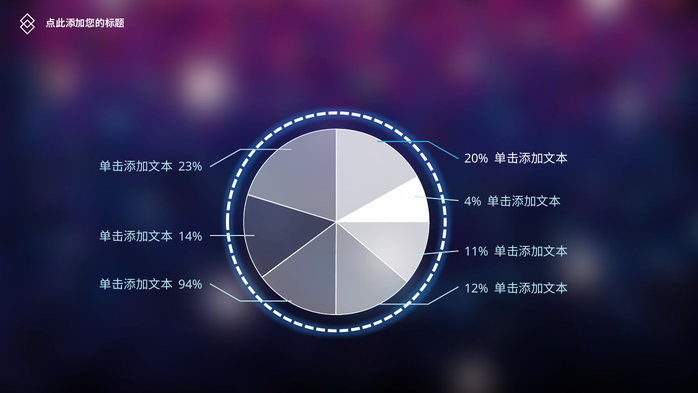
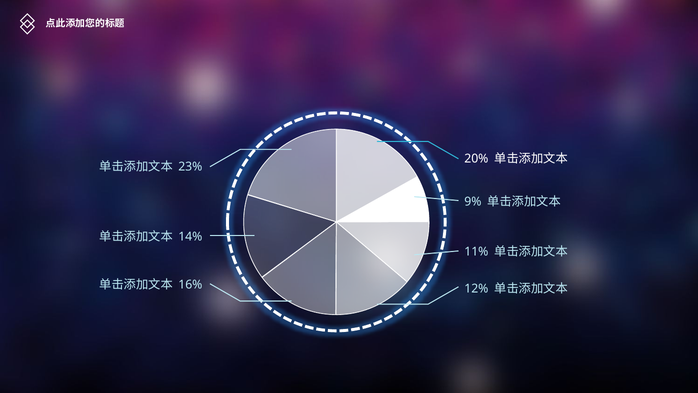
4%: 4% -> 9%
94%: 94% -> 16%
